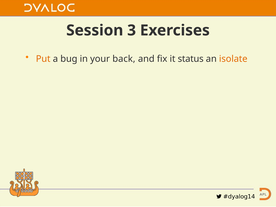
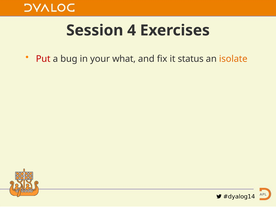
3: 3 -> 4
Put colour: orange -> red
back: back -> what
